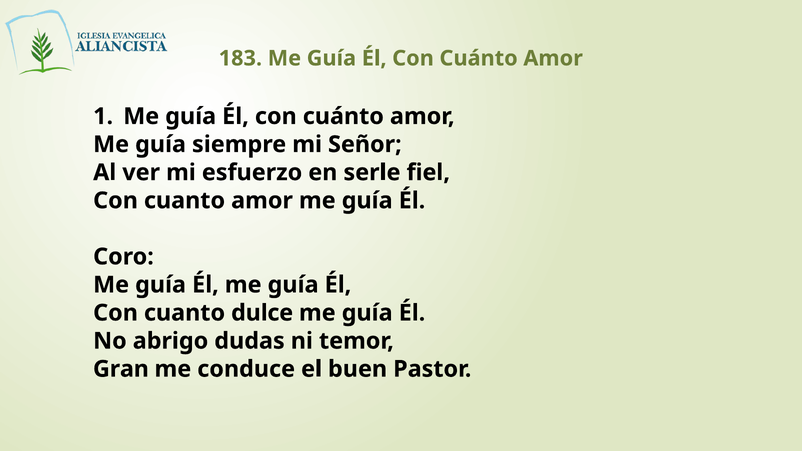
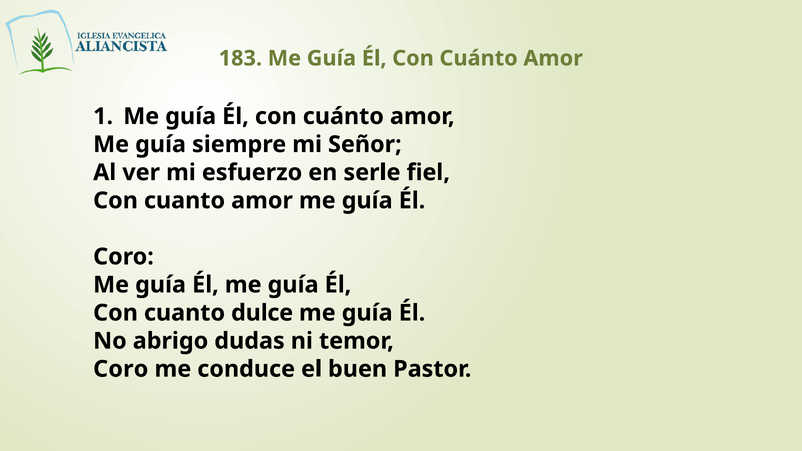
Gran at (121, 369): Gran -> Coro
